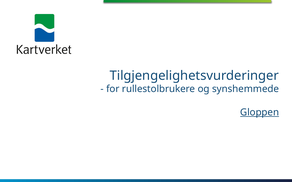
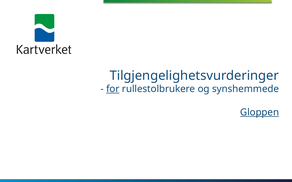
for underline: none -> present
